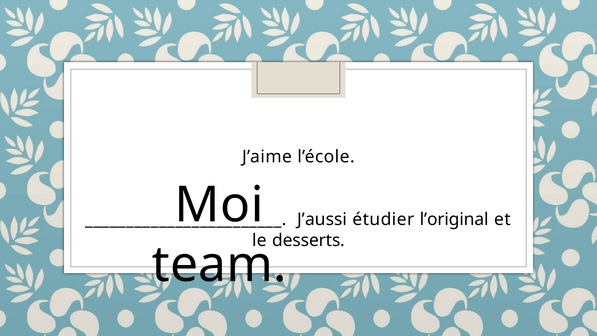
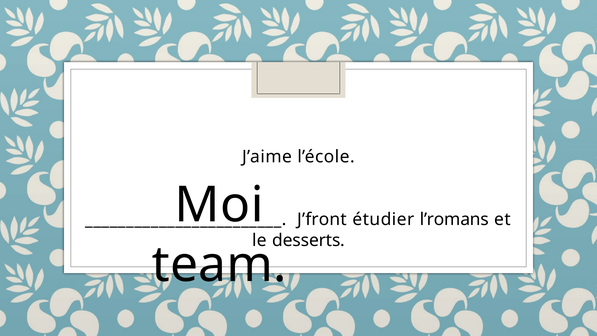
J’aussi: J’aussi -> J’front
l’original: l’original -> l’romans
